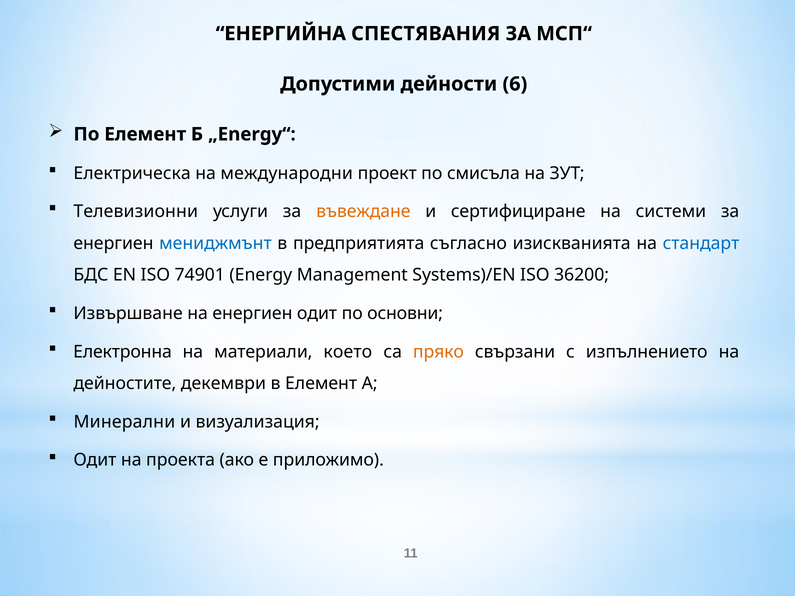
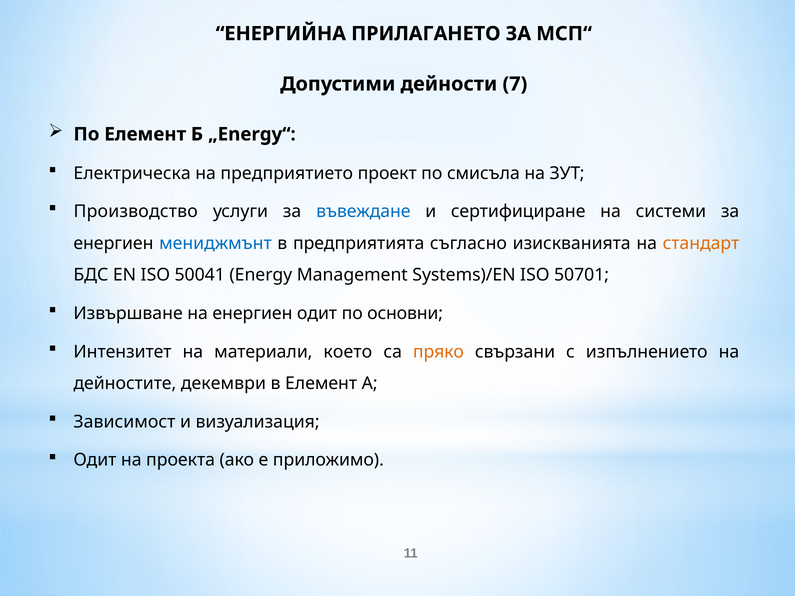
СПЕСТЯВАНИЯ: СПЕСТЯВАНИЯ -> ПРИЛАГАНЕТО
6: 6 -> 7
международни: международни -> предприятието
Телевизионни: Телевизионни -> Производство
въвеждане colour: orange -> blue
стандарт colour: blue -> orange
74901: 74901 -> 50041
36200: 36200 -> 50701
Електронна: Електронна -> Интензитет
Минерални: Минерални -> Зависимост
